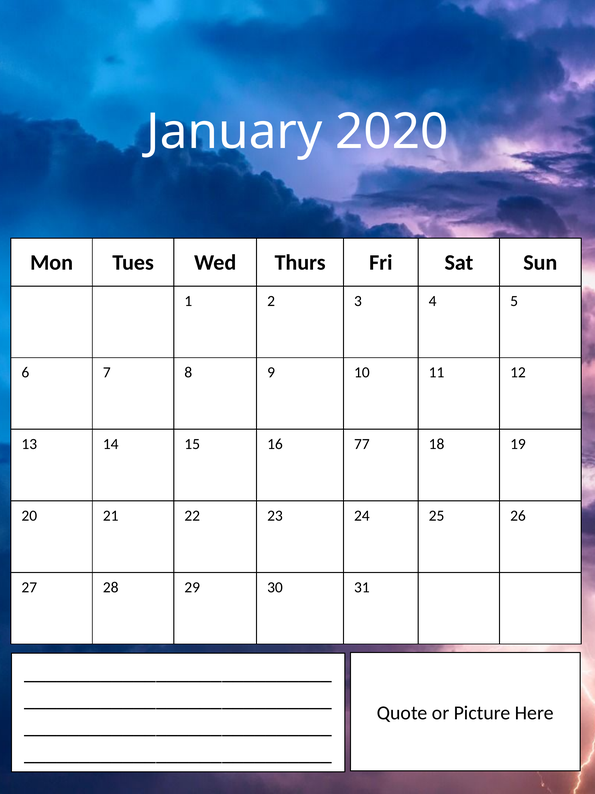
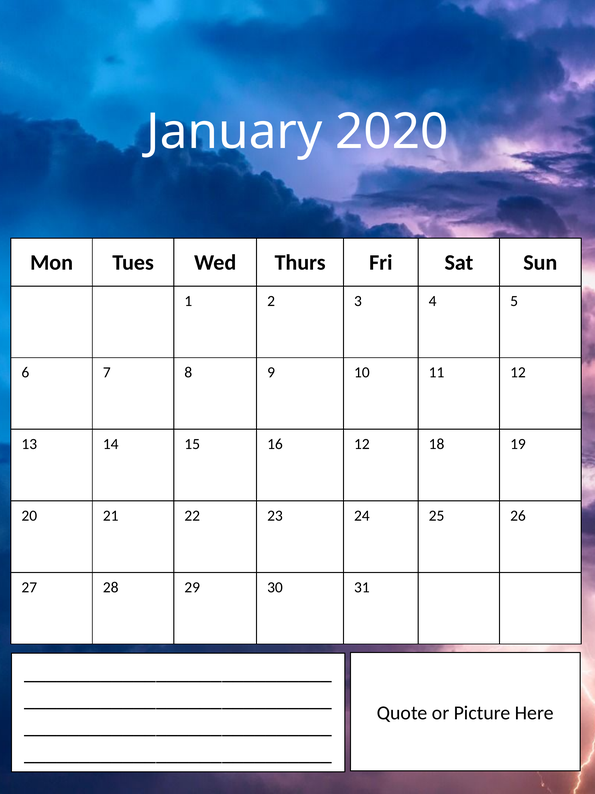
16 77: 77 -> 12
